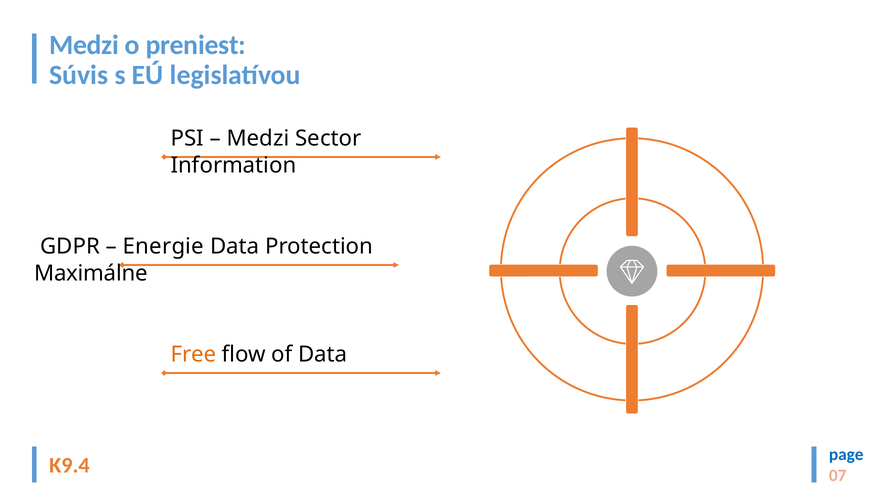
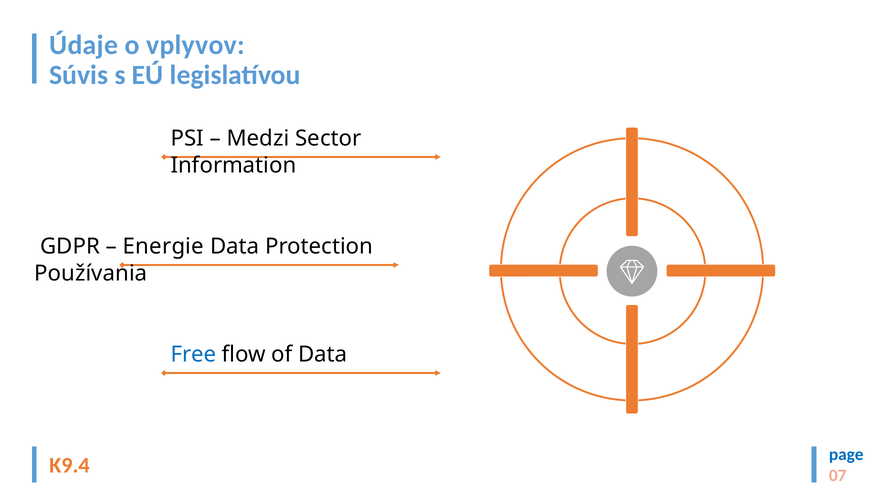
Medzi at (84, 45): Medzi -> Údaje
preniest: preniest -> vplyvov
Maximálne: Maximálne -> Používania
Free colour: orange -> blue
